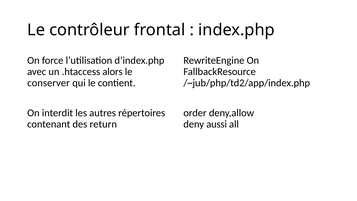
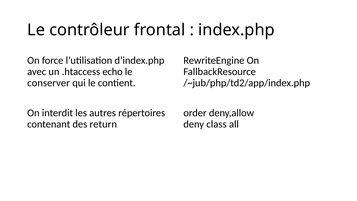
alors: alors -> echo
aussi: aussi -> class
